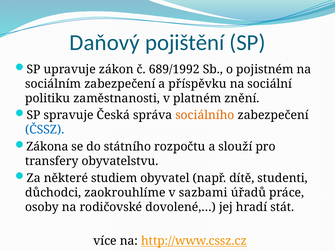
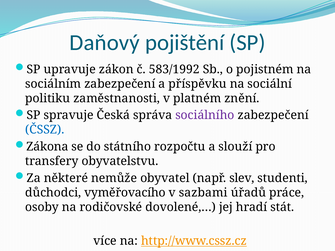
689/1992: 689/1992 -> 583/1992
sociálního colour: orange -> purple
studiem: studiem -> nemůže
dítě: dítě -> slev
zaokrouhlíme: zaokrouhlíme -> vyměřovacího
